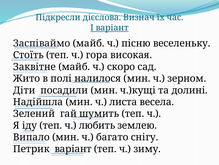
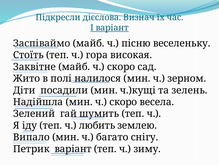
долині: долині -> зелень
мин ч листа: листа -> скоро
